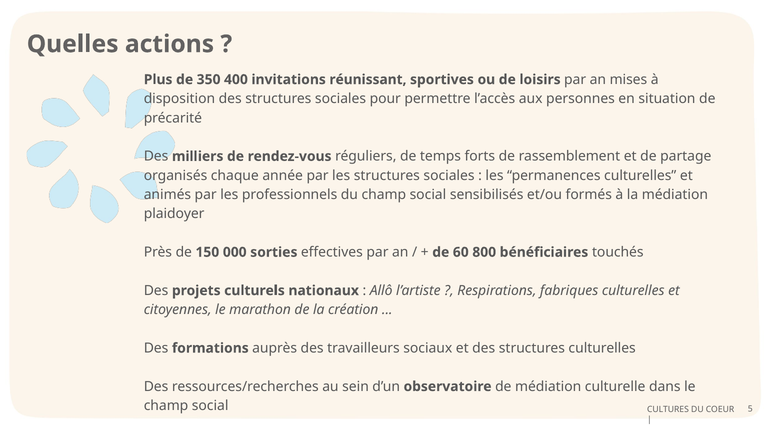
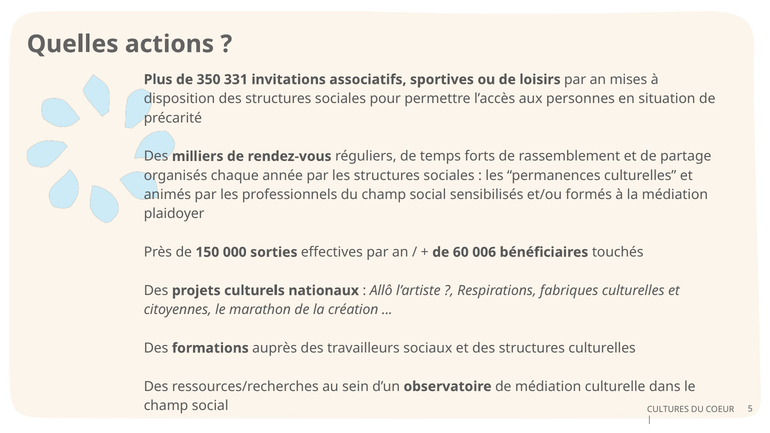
400: 400 -> 331
réunissant: réunissant -> associatifs
800: 800 -> 006
